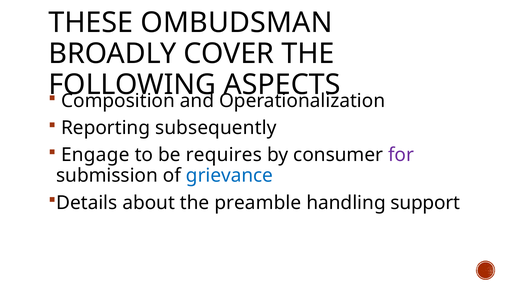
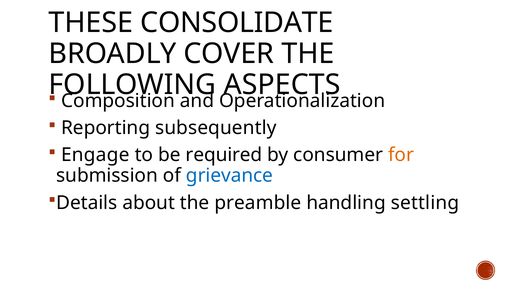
OMBUDSMAN: OMBUDSMAN -> CONSOLIDATE
requires: requires -> required
for colour: purple -> orange
support: support -> settling
